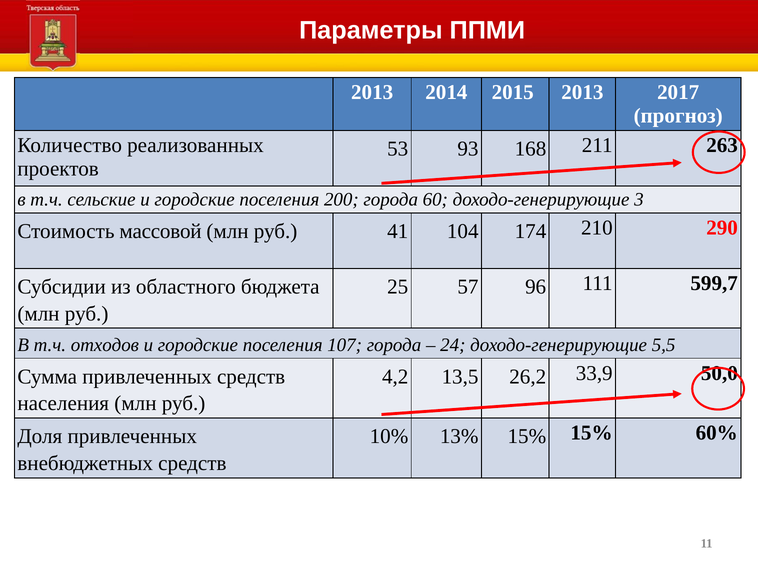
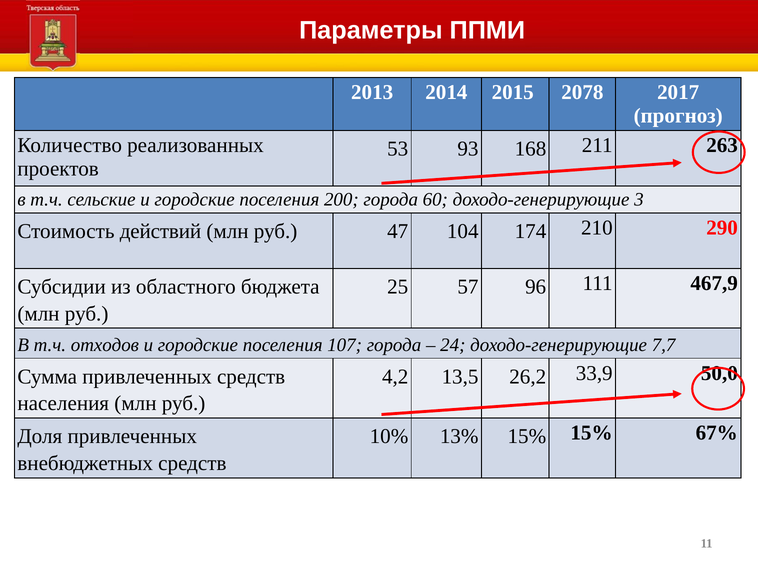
2015 2013: 2013 -> 2078
массовой: массовой -> действий
41: 41 -> 47
599,7: 599,7 -> 467,9
5,5: 5,5 -> 7,7
60%: 60% -> 67%
